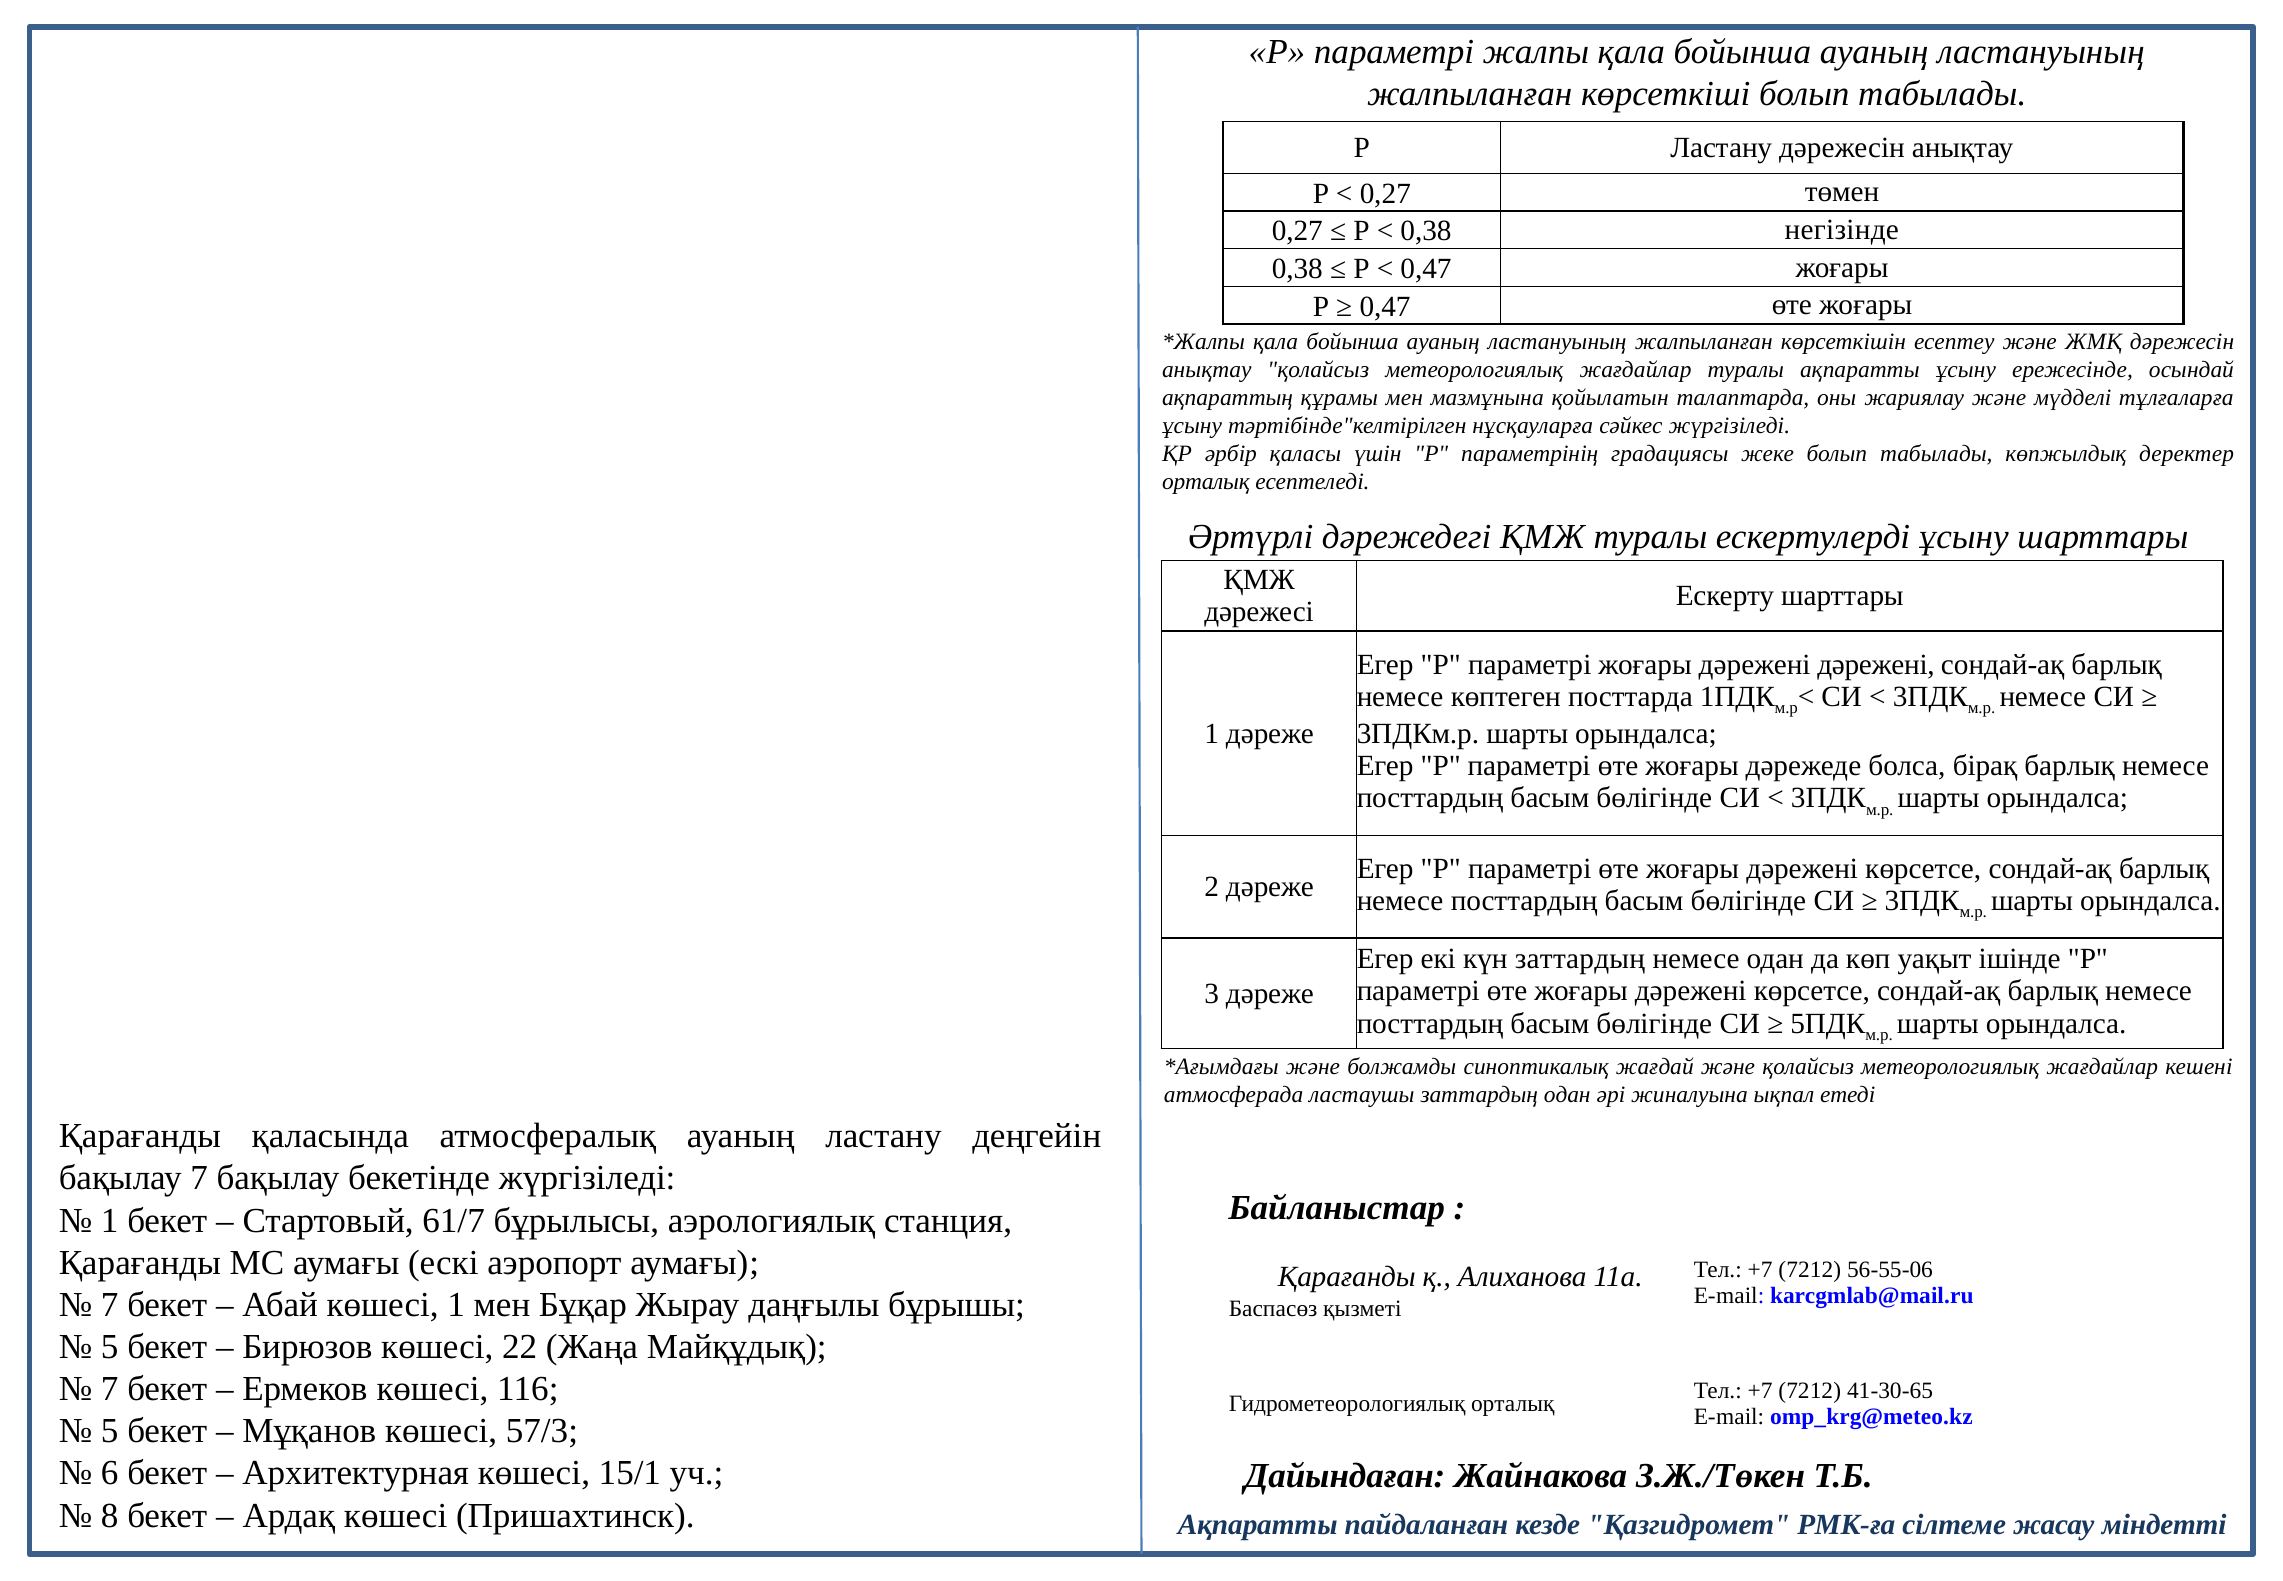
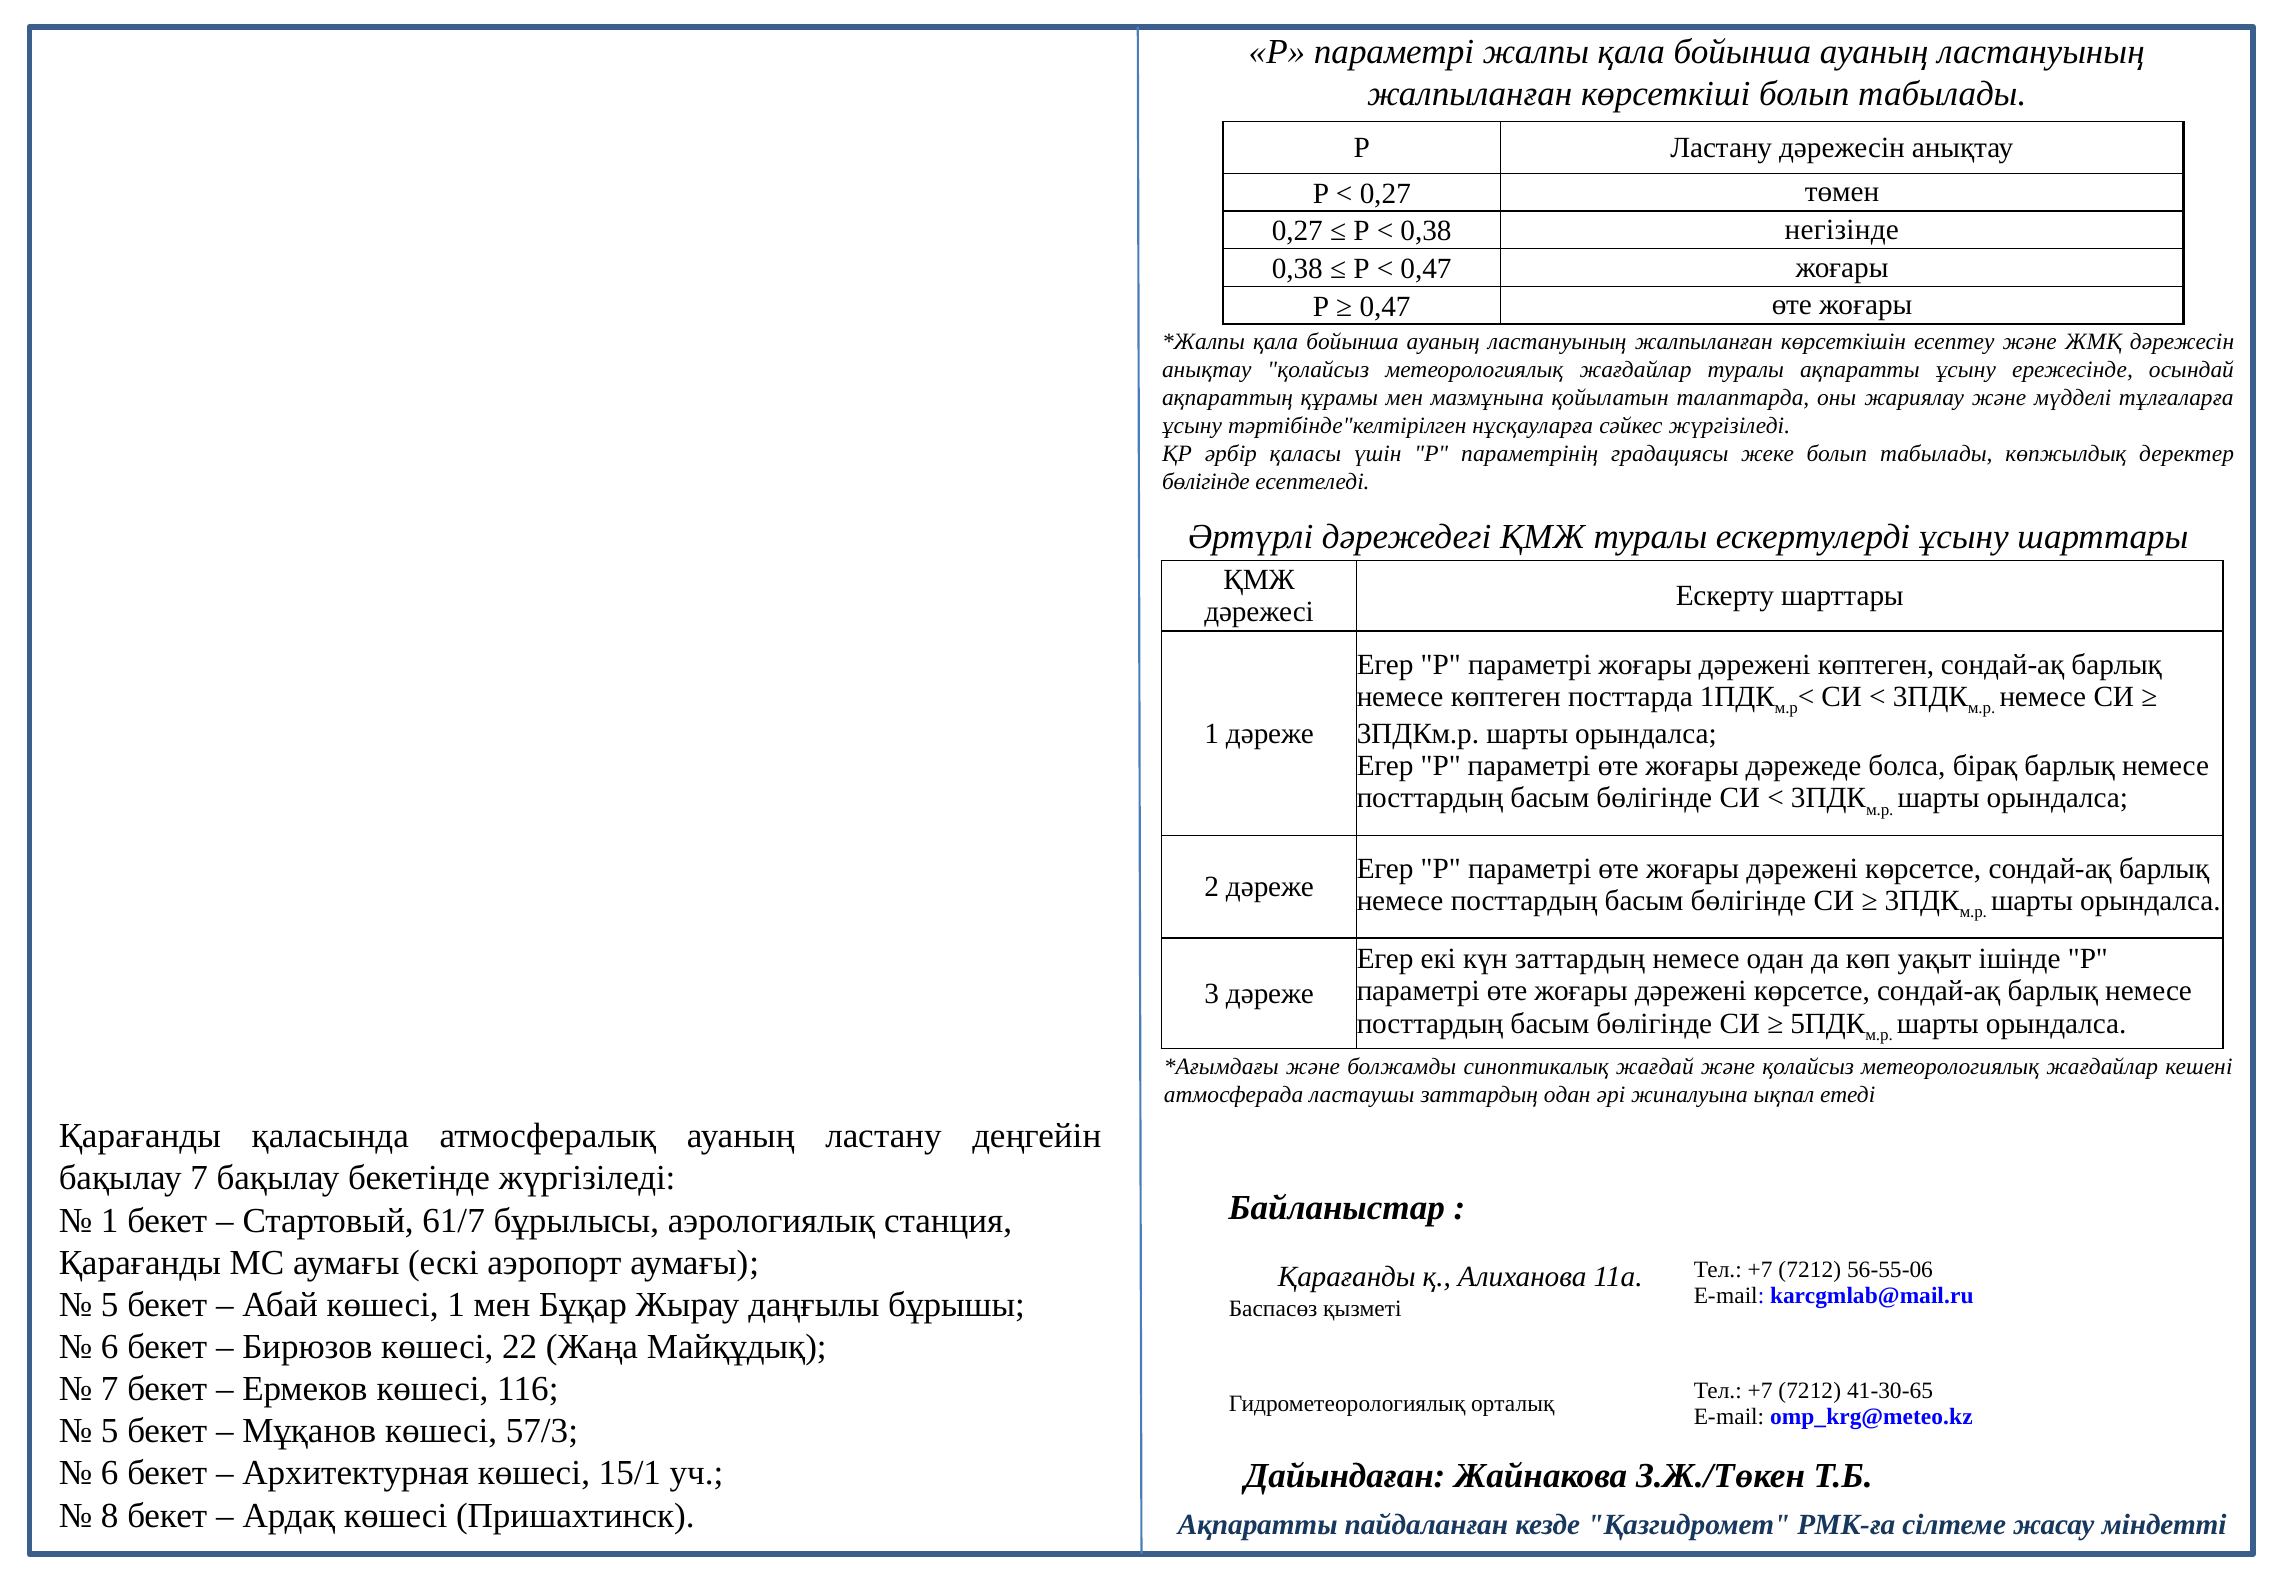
орталық at (1206, 481): орталық -> бөлігінде
дәрежені дәрежені: дәрежені -> көптеген
7 at (110, 1304): 7 -> 5
5 at (110, 1347): 5 -> 6
